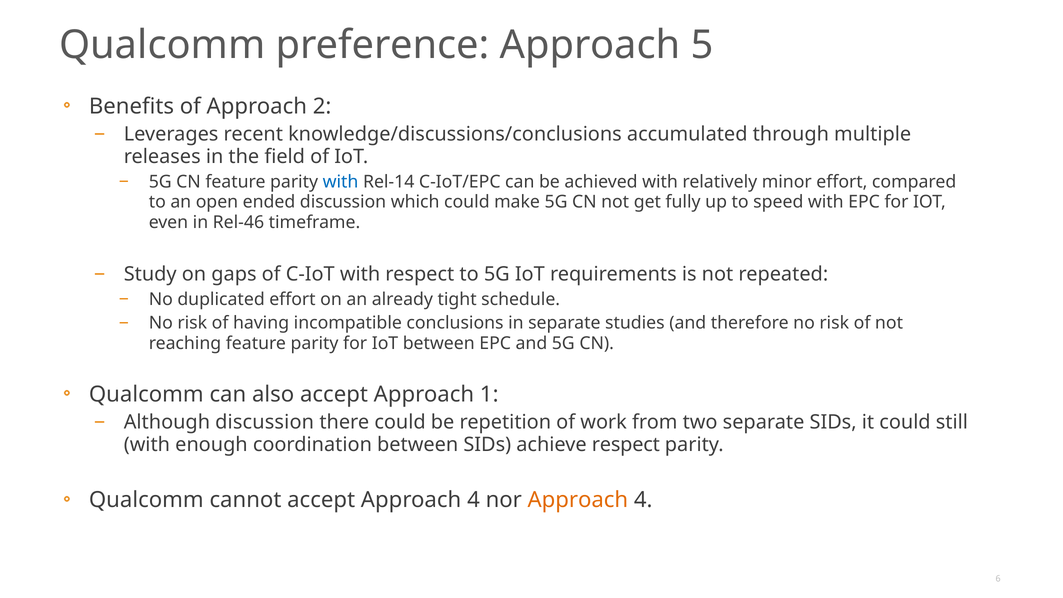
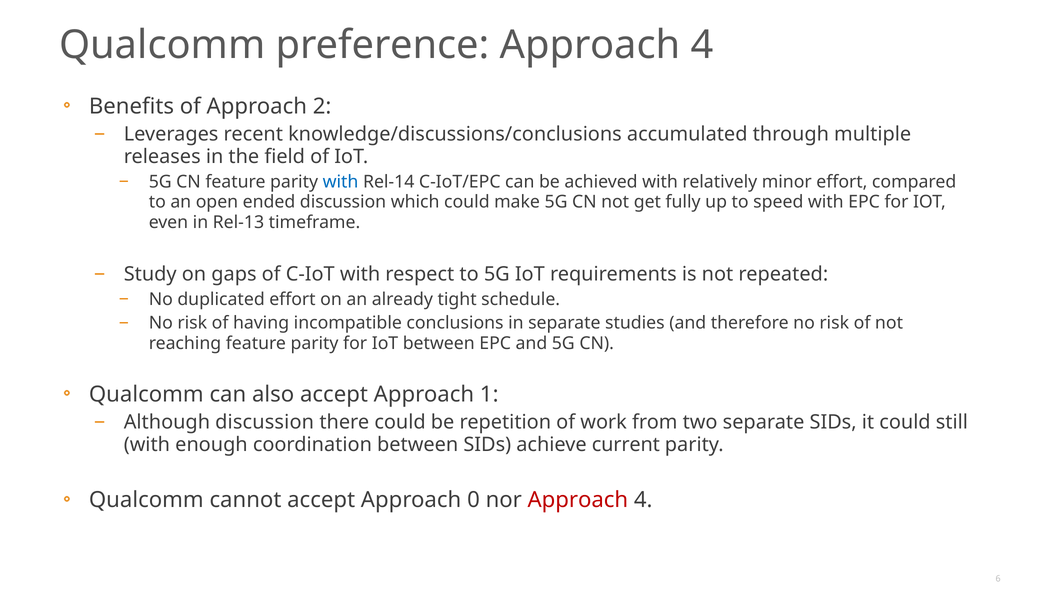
preference Approach 5: 5 -> 4
Rel-46: Rel-46 -> Rel-13
achieve respect: respect -> current
accept Approach 4: 4 -> 0
Approach at (578, 500) colour: orange -> red
